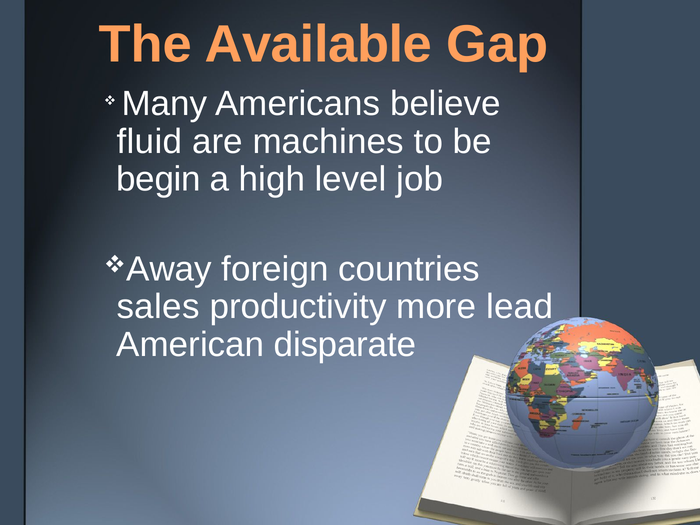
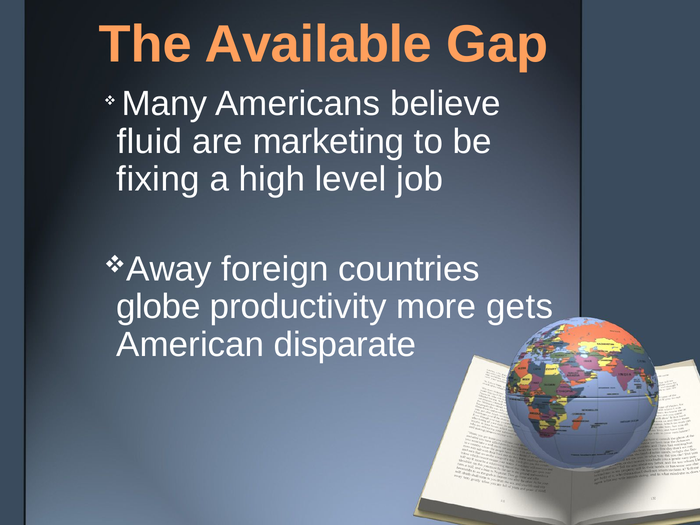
machines: machines -> marketing
begin: begin -> fixing
sales: sales -> globe
lead: lead -> gets
